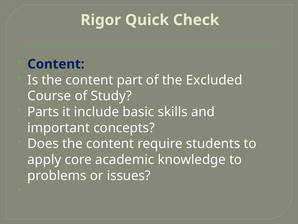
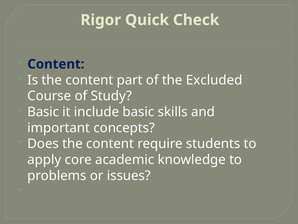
Parts at (43, 112): Parts -> Basic
